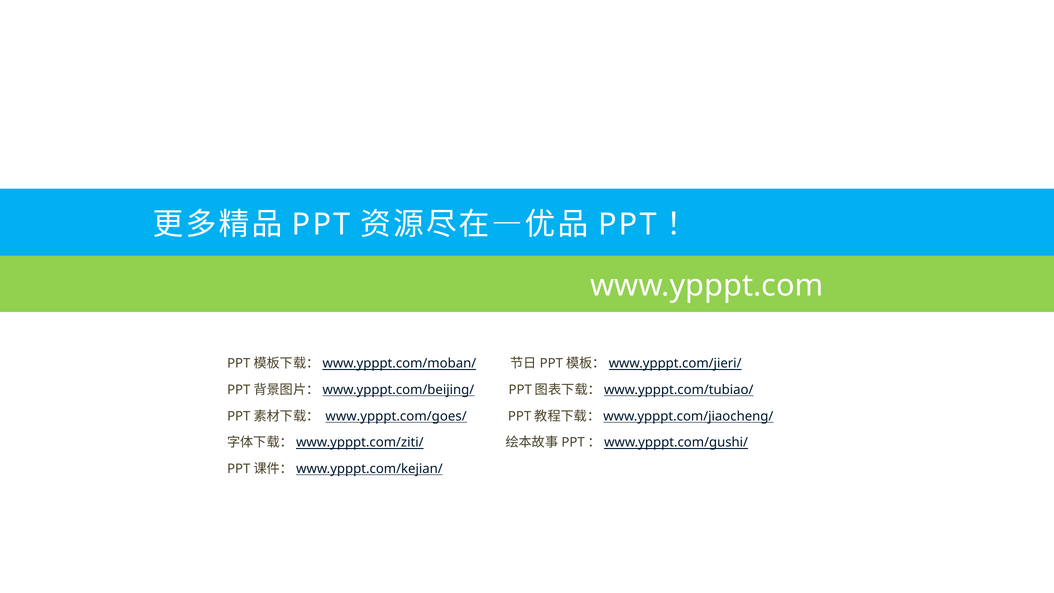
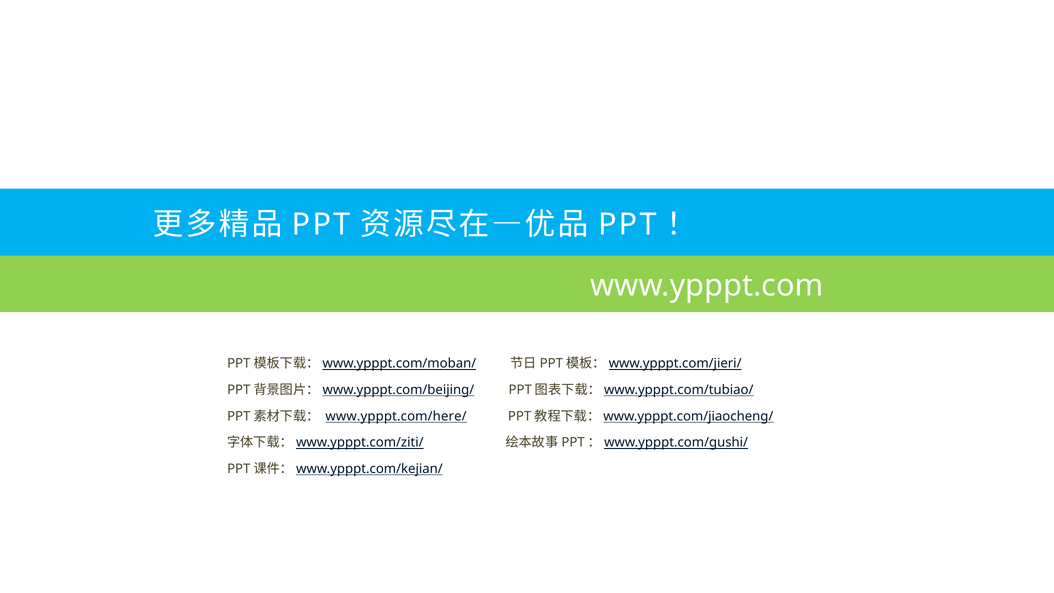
www.ypppt.com/goes/: www.ypppt.com/goes/ -> www.ypppt.com/here/
